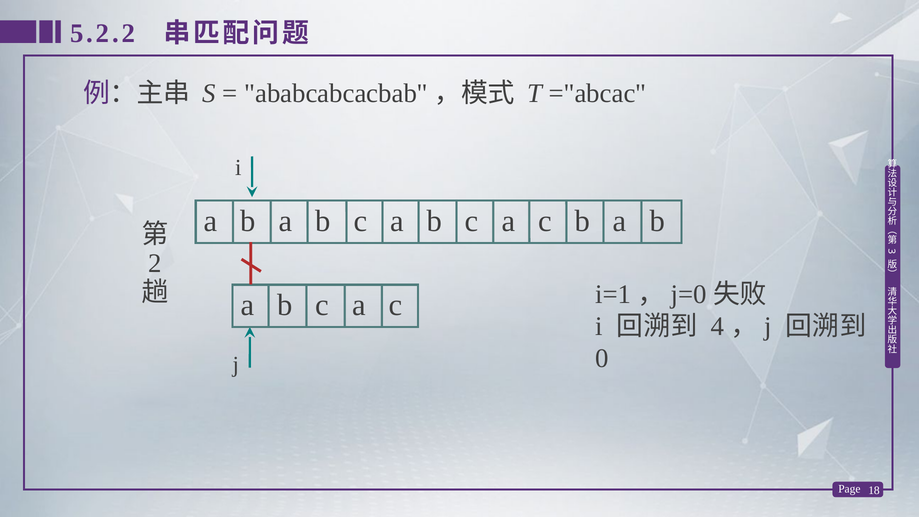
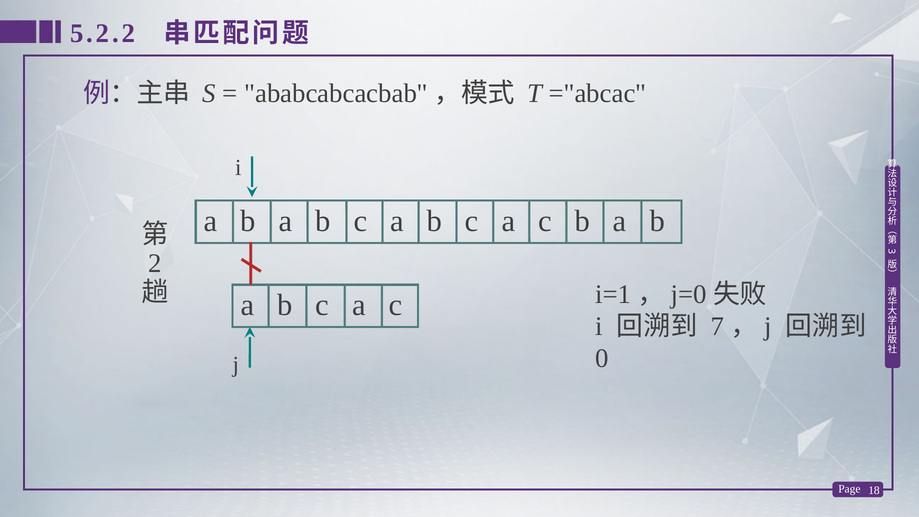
4: 4 -> 7
